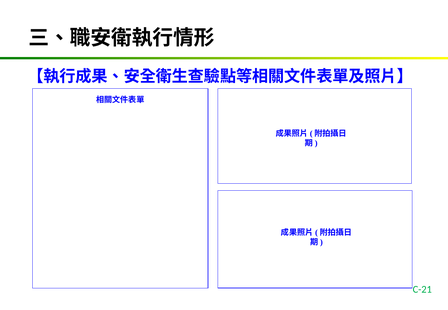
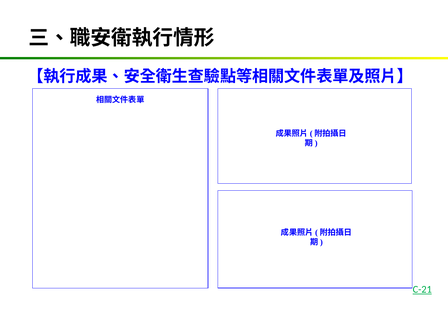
C-21 underline: none -> present
